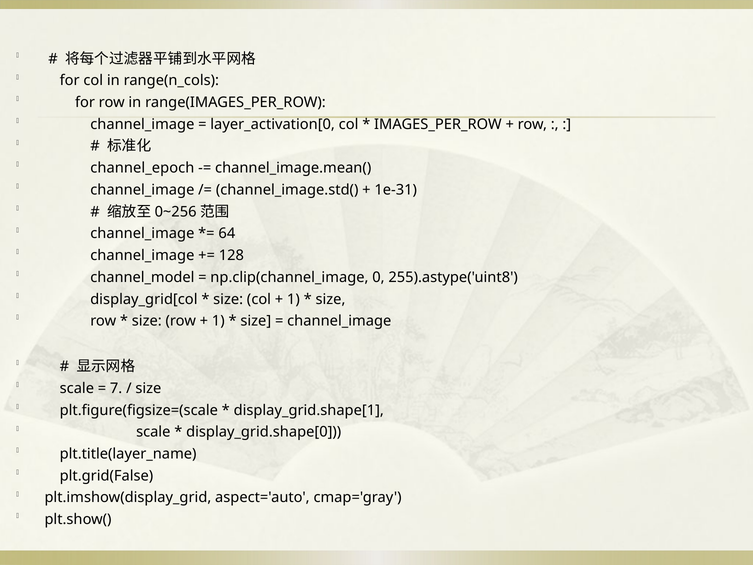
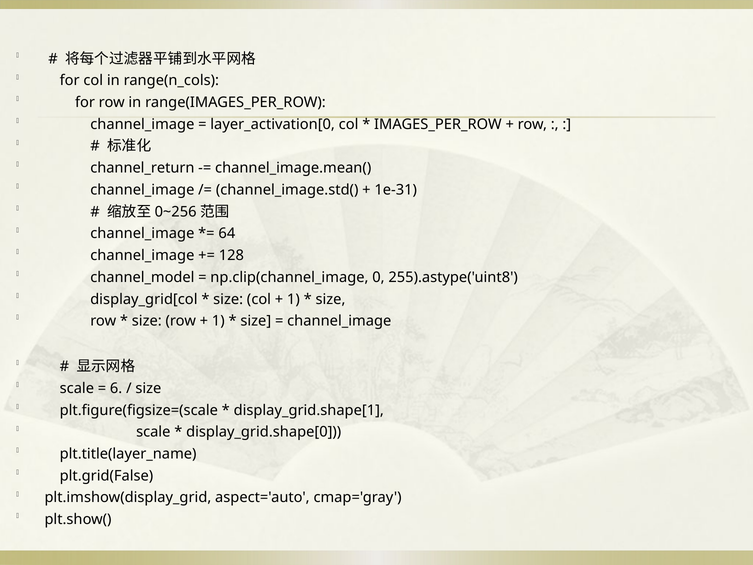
channel_epoch: channel_epoch -> channel_return
7: 7 -> 6
